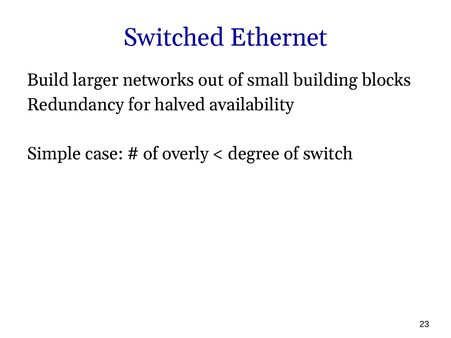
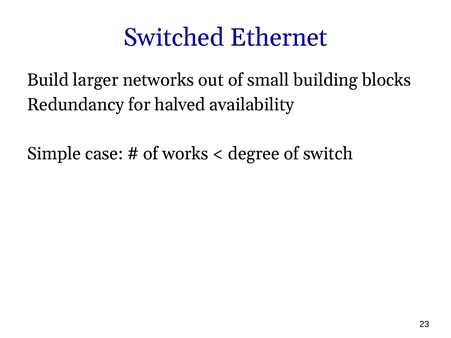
overly: overly -> works
